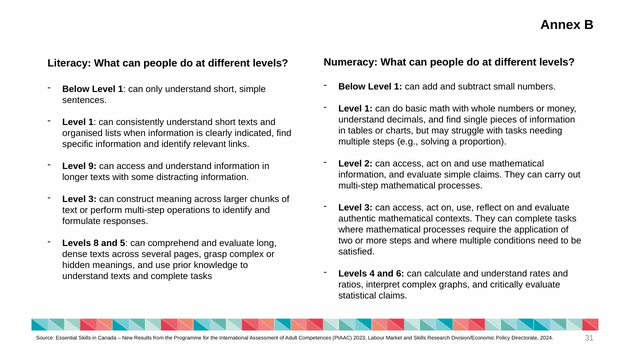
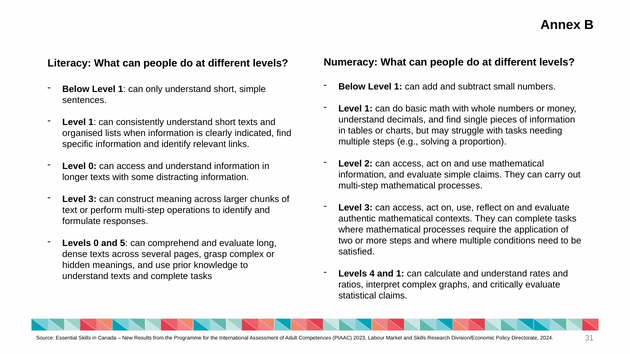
Level 9: 9 -> 0
Levels 8: 8 -> 0
and 6: 6 -> 1
